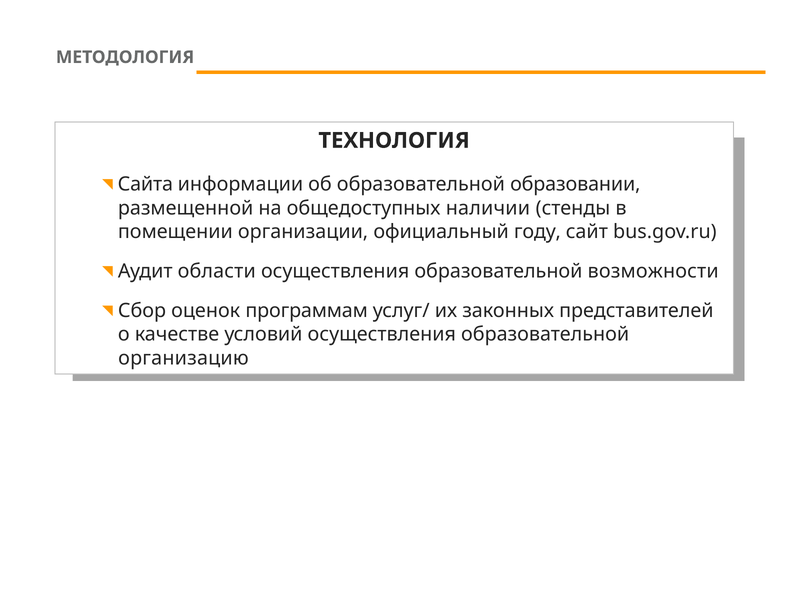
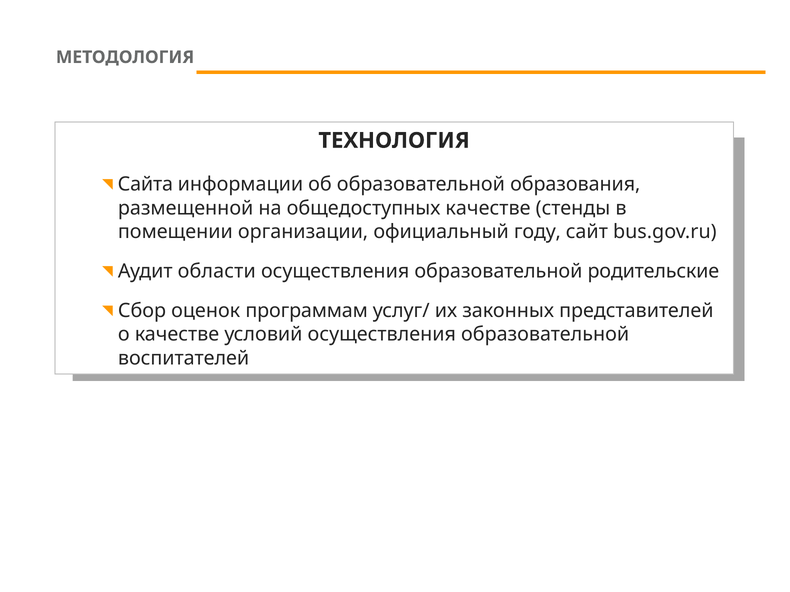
образовании: образовании -> образования
общедоступных наличии: наличии -> качестве
возможности: возможности -> родительские
организацию: организацию -> воспитателей
